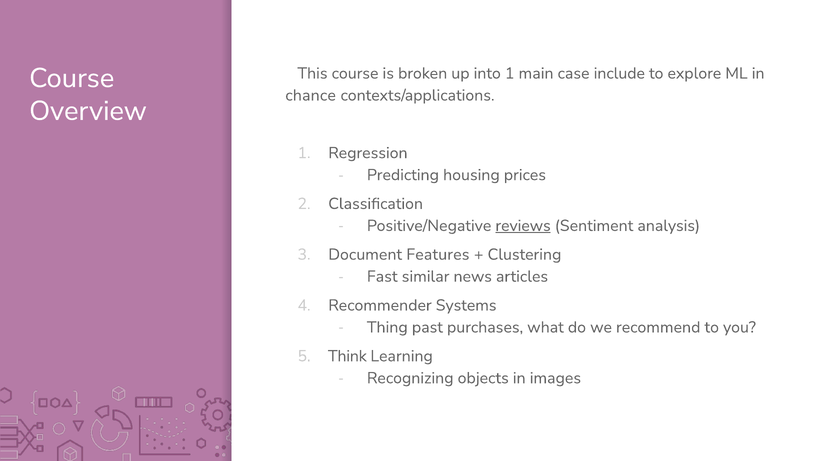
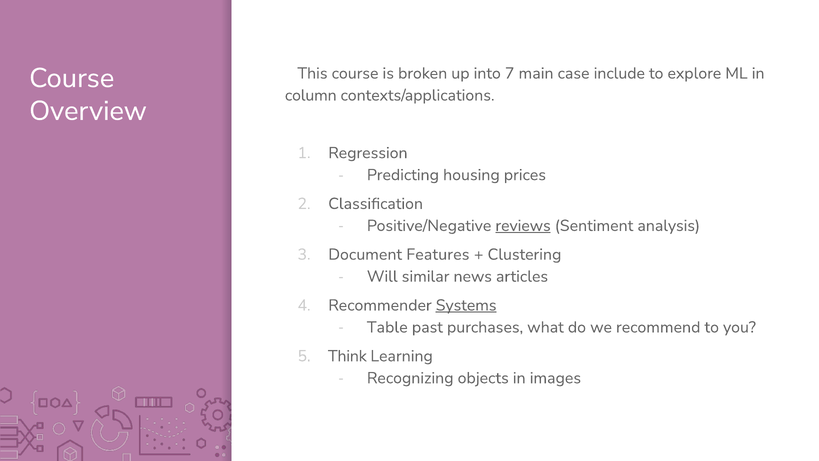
into 1: 1 -> 7
chance: chance -> column
Fast: Fast -> Will
Systems underline: none -> present
Thing: Thing -> Table
